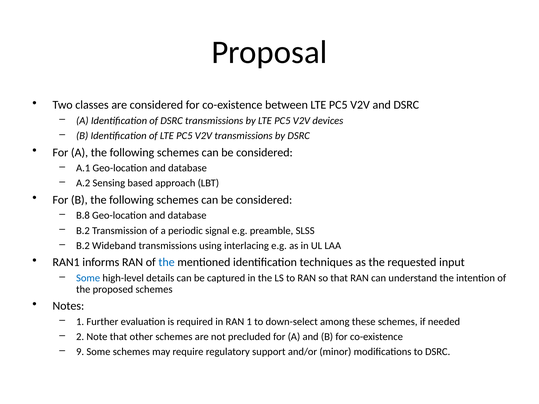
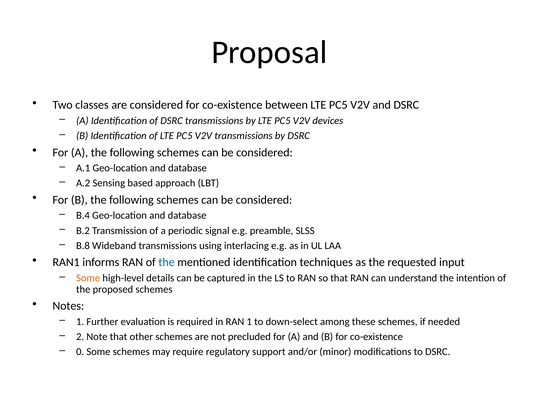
B.8: B.8 -> B.4
B.2 at (83, 246): B.2 -> B.8
Some at (88, 278) colour: blue -> orange
9: 9 -> 0
